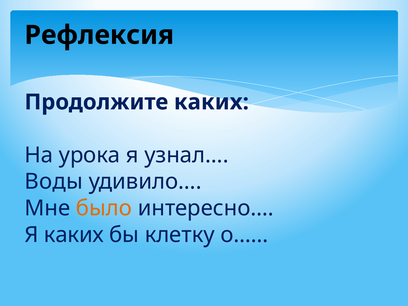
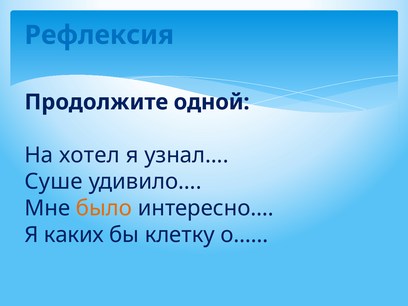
Рефлексия colour: black -> blue
Продолжите каких: каких -> одной
урока: урока -> хотел
Воды: Воды -> Суше
